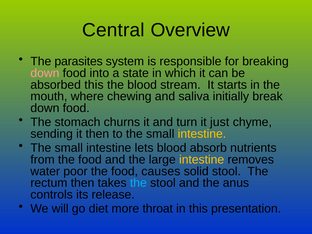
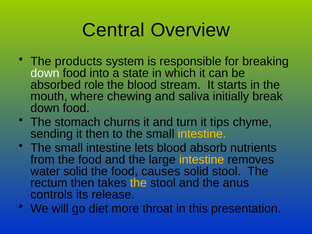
parasites: parasites -> products
down at (45, 73) colour: pink -> white
absorbed this: this -> role
just: just -> tips
water poor: poor -> solid
the at (138, 183) colour: light blue -> yellow
